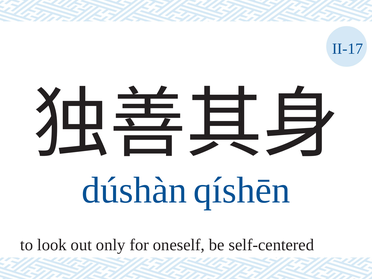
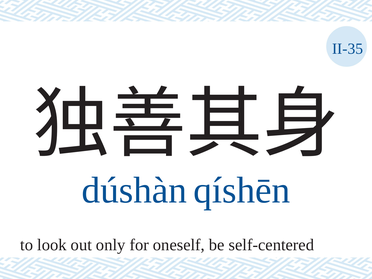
II-17: II-17 -> II-35
